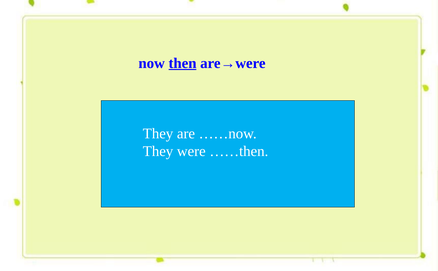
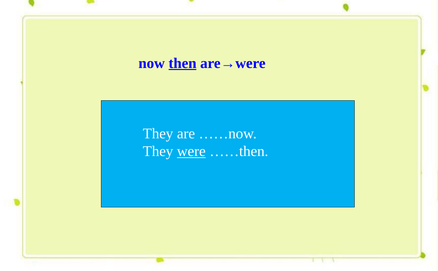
were underline: none -> present
